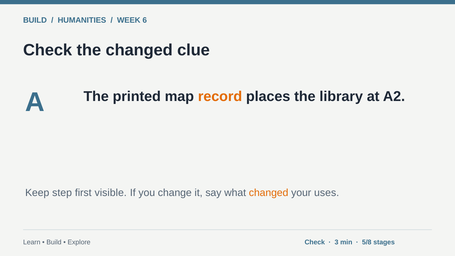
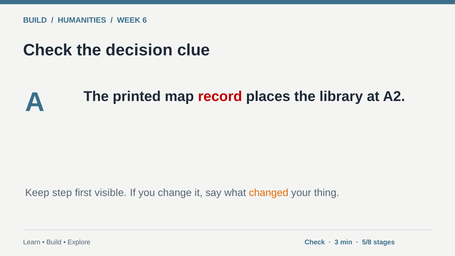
the changed: changed -> decision
record colour: orange -> red
uses: uses -> thing
